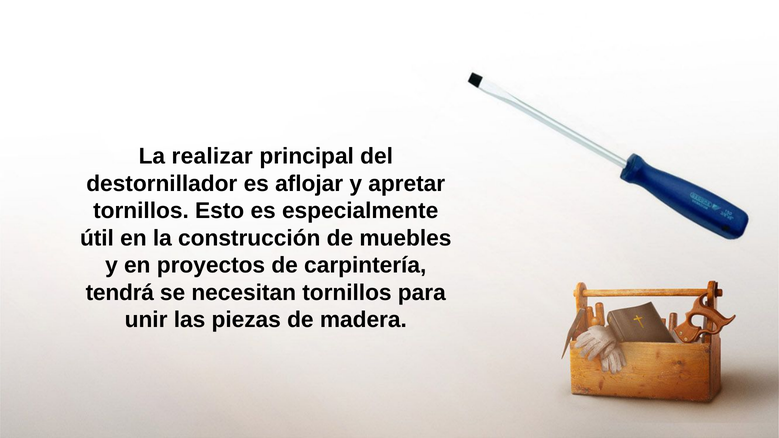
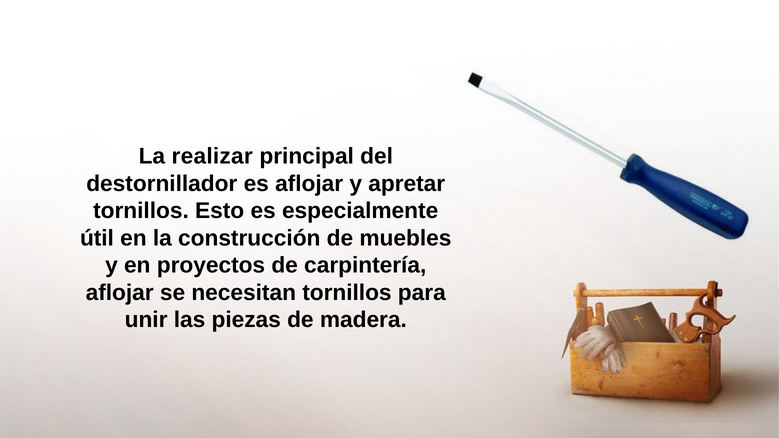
tendrá at (120, 293): tendrá -> aflojar
